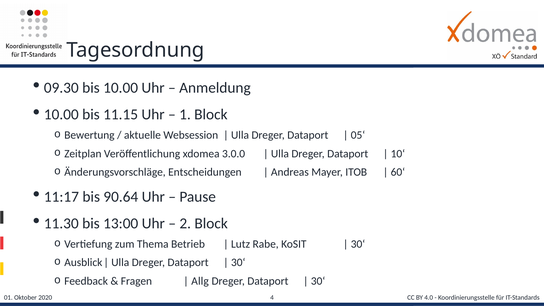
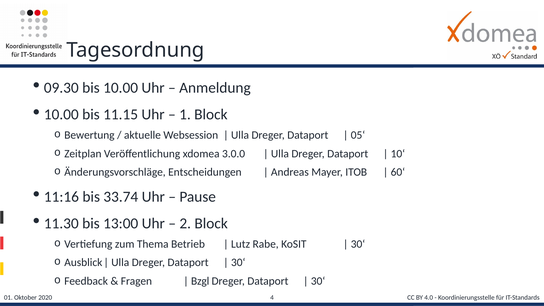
11:17: 11:17 -> 11:16
90.64: 90.64 -> 33.74
Allg: Allg -> Bzgl
